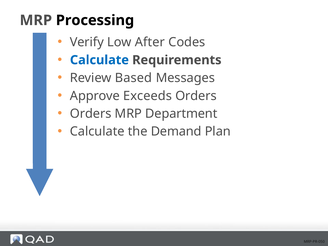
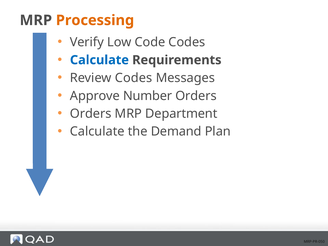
Processing colour: black -> orange
After: After -> Code
Review Based: Based -> Codes
Exceeds: Exceeds -> Number
